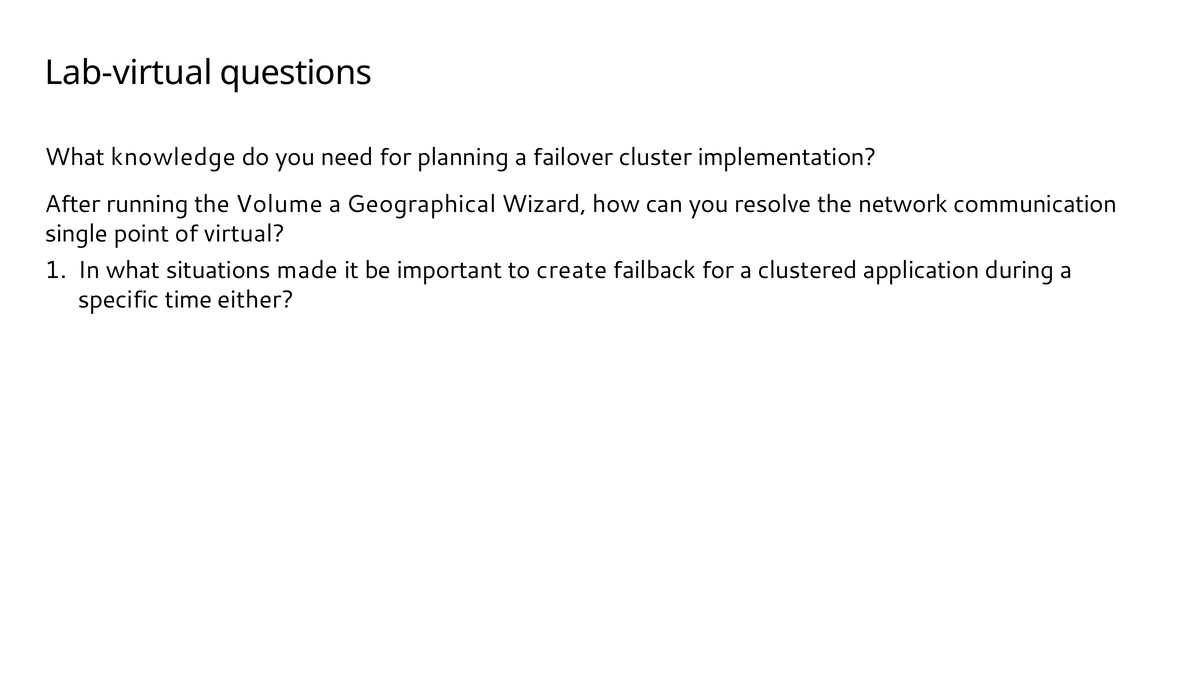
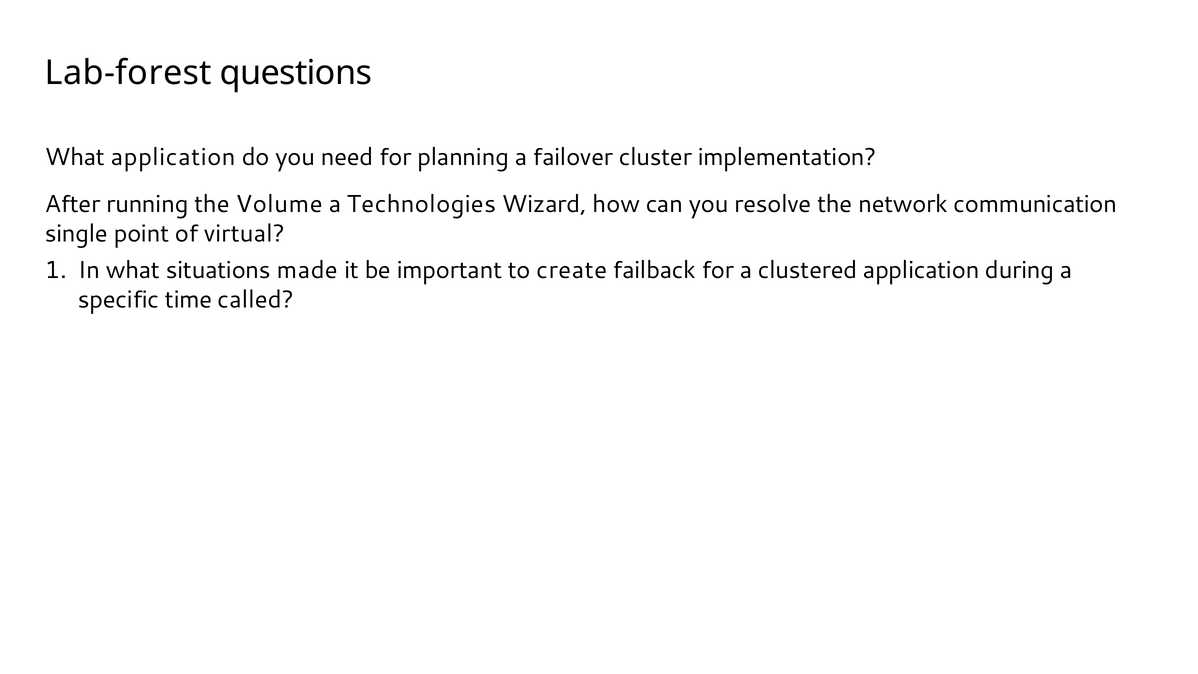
Lab-virtual: Lab-virtual -> Lab-forest
What knowledge: knowledge -> application
Geographical: Geographical -> Technologies
either: either -> called
